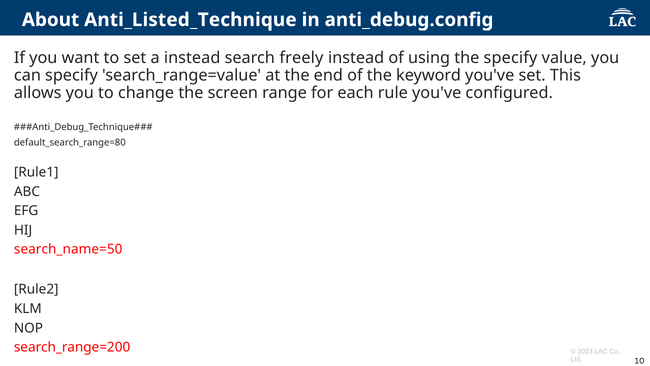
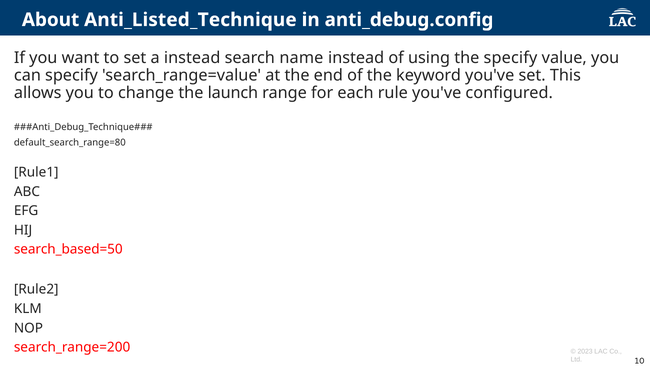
freely: freely -> name
screen: screen -> launch
search_name=50: search_name=50 -> search_based=50
